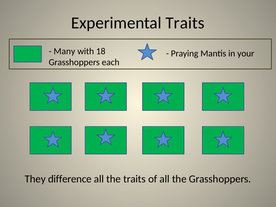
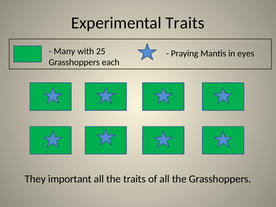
18: 18 -> 25
your: your -> eyes
difference: difference -> important
